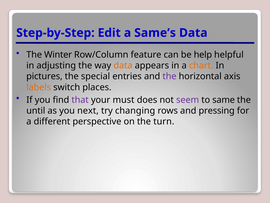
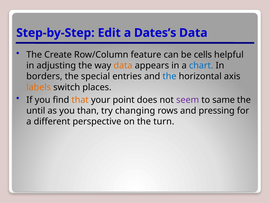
Same’s: Same’s -> Dates’s
Winter: Winter -> Create
help: help -> cells
chart colour: orange -> blue
pictures: pictures -> borders
the at (169, 76) colour: purple -> blue
that colour: purple -> orange
must: must -> point
next: next -> than
